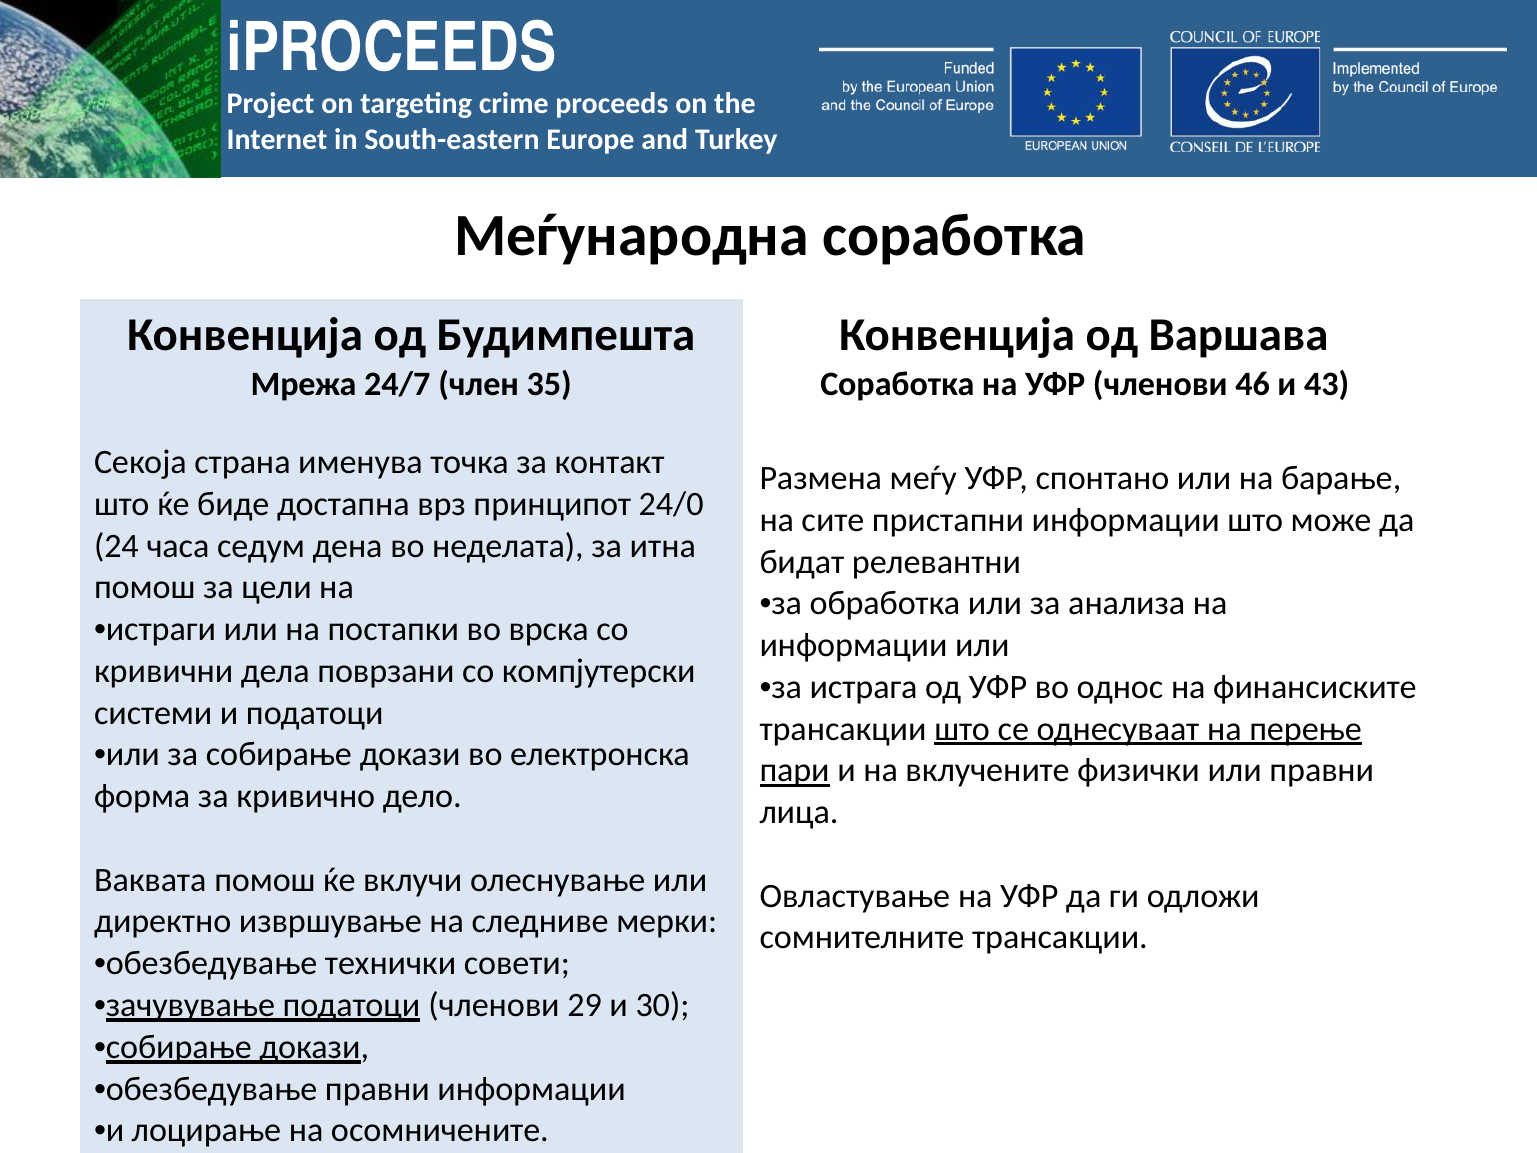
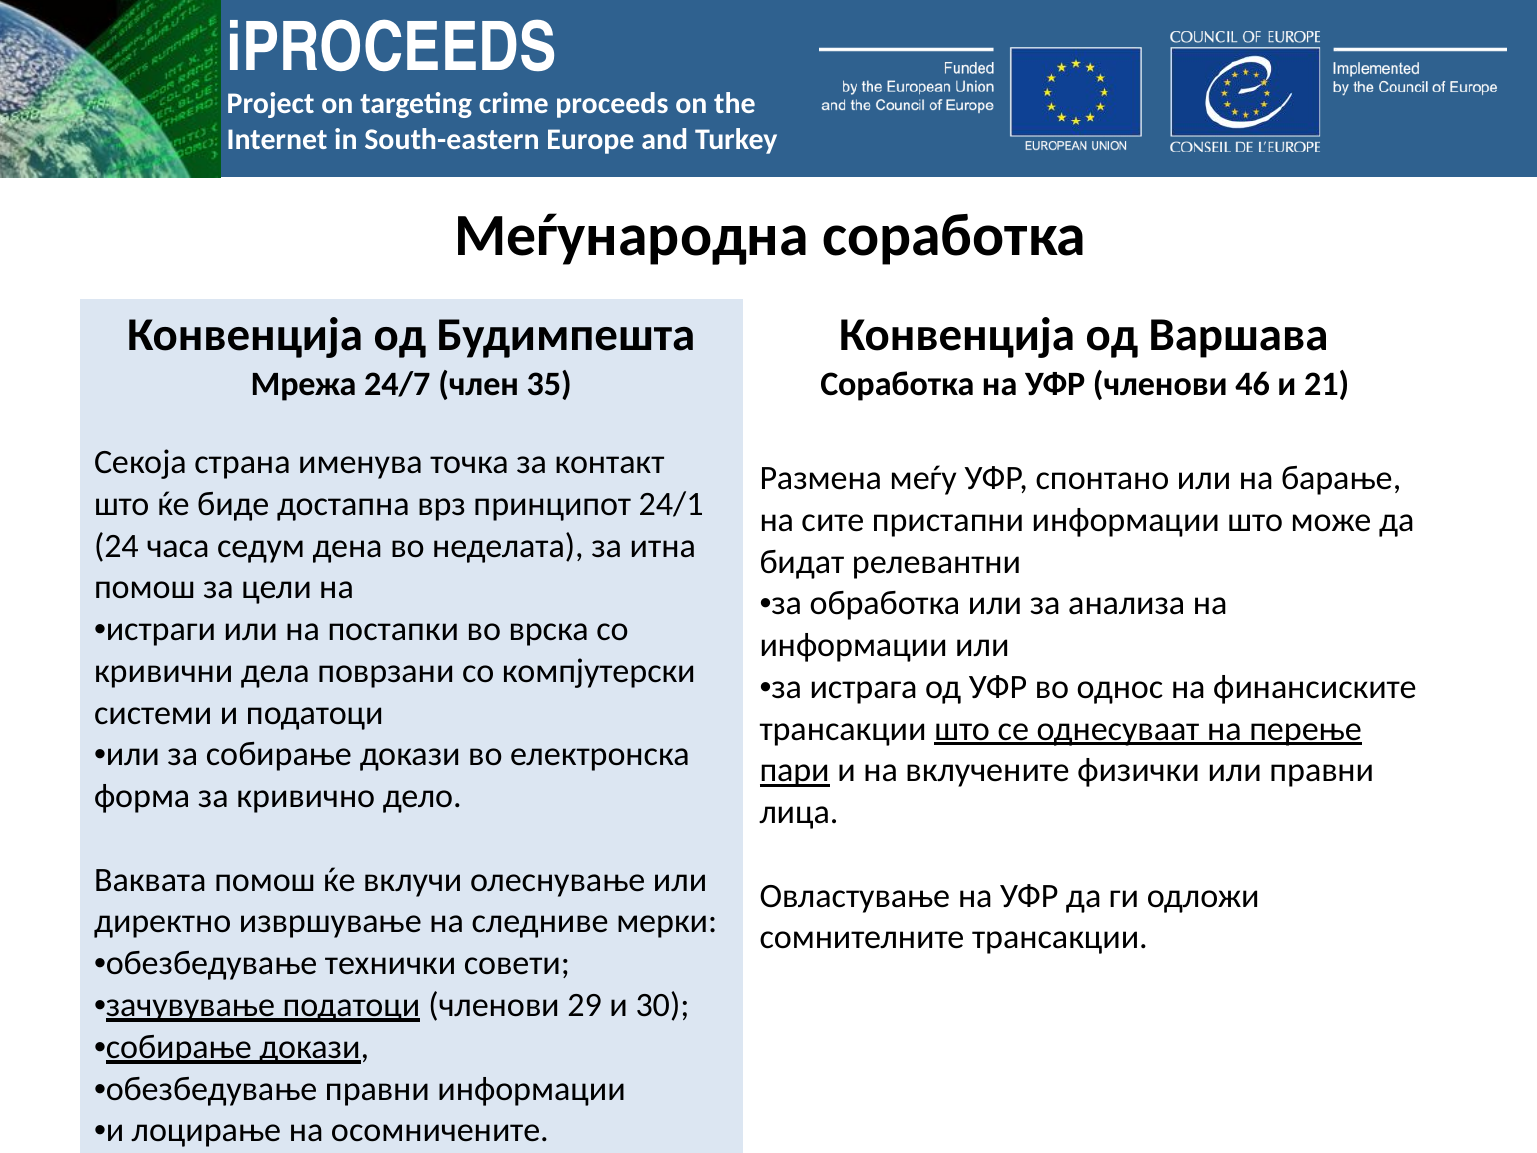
43: 43 -> 21
24/0: 24/0 -> 24/1
